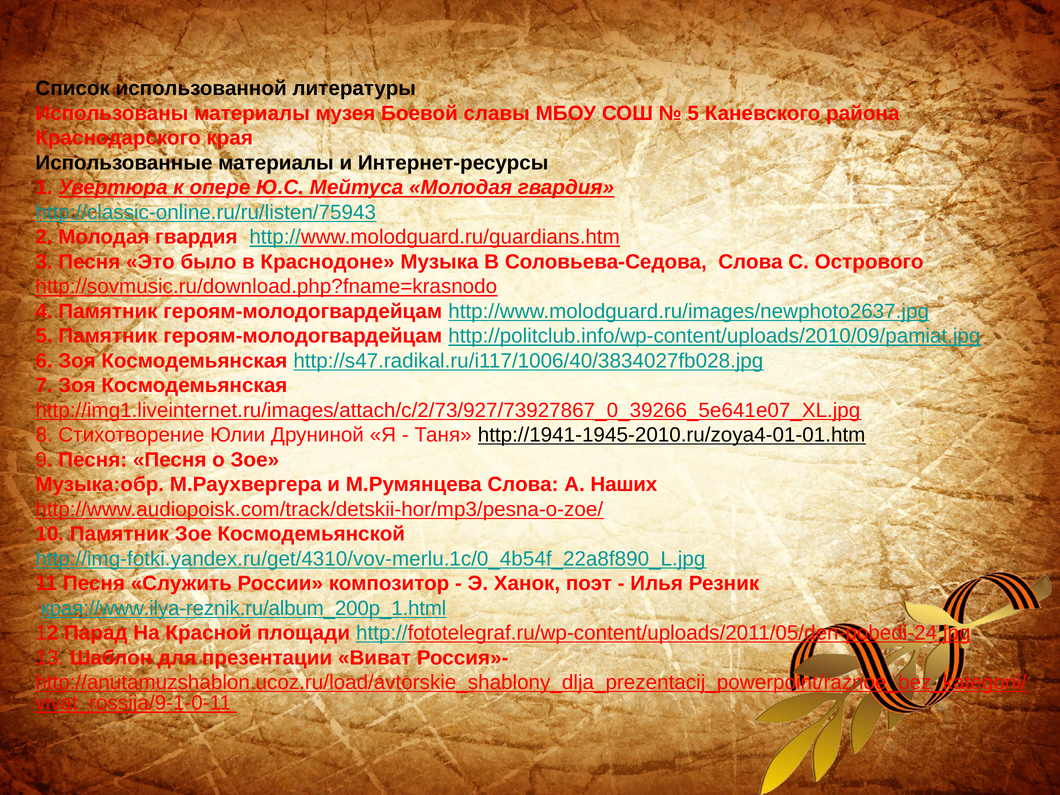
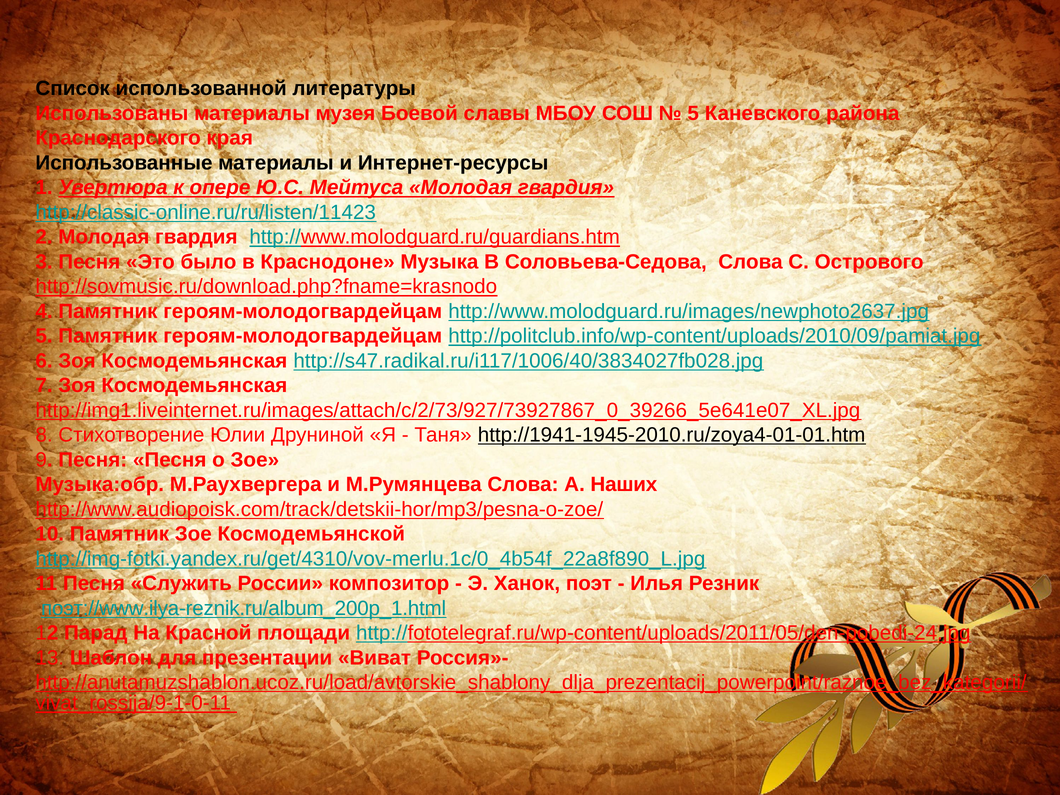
http://classic-online.ru/ru/listen/75943: http://classic-online.ru/ru/listen/75943 -> http://classic-online.ru/ru/listen/11423
края://www.ilya-reznik.ru/album_200p_1.html: края://www.ilya-reznik.ru/album_200p_1.html -> поэт://www.ilya-reznik.ru/album_200p_1.html
